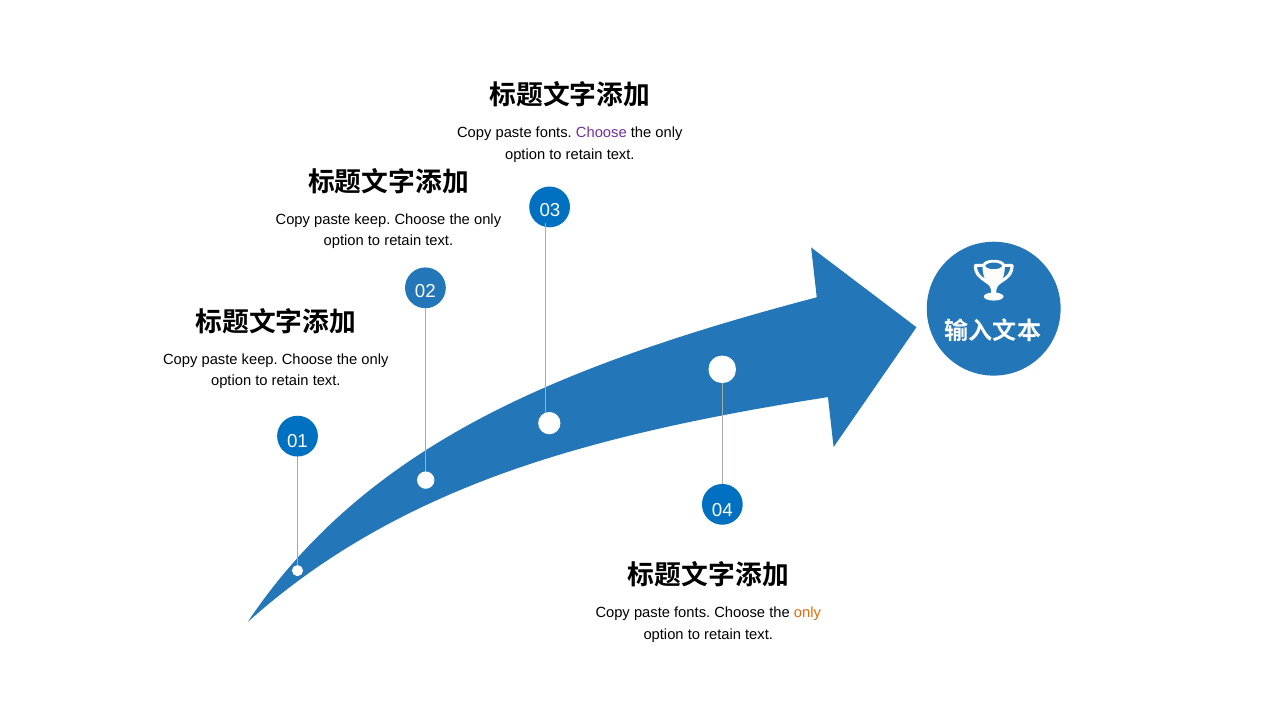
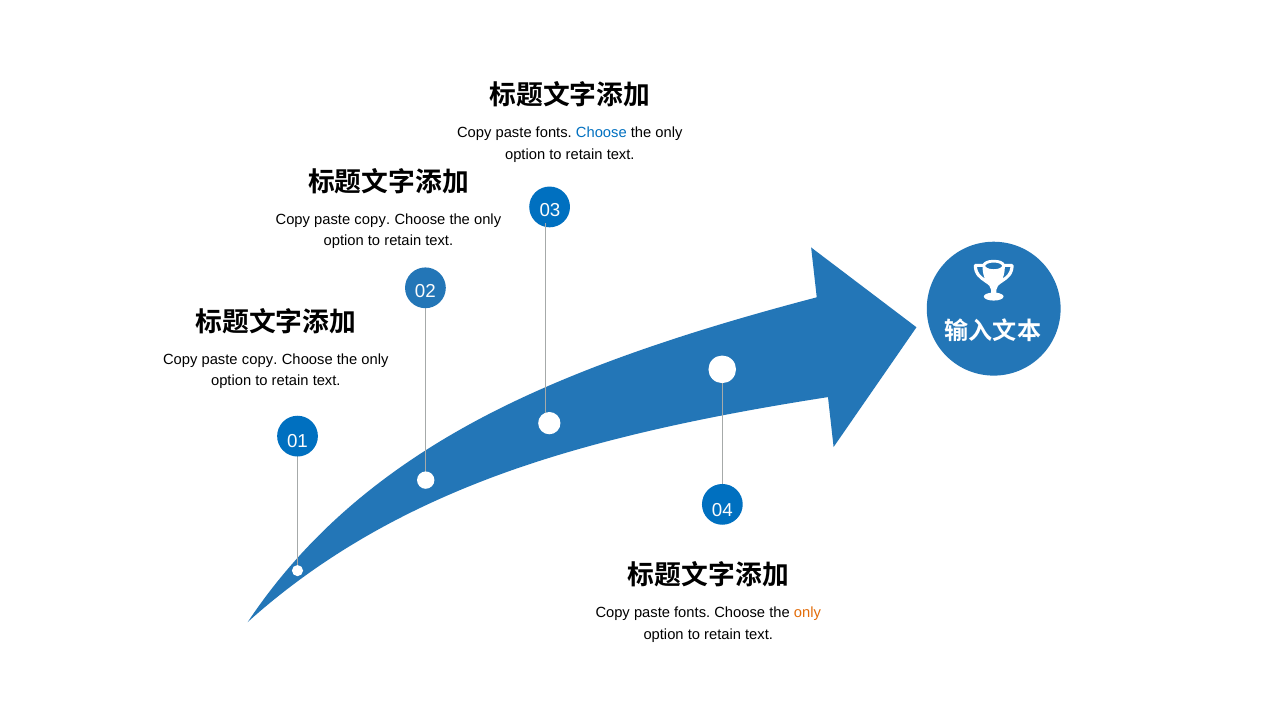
Choose at (601, 133) colour: purple -> blue
keep at (372, 220): keep -> copy
keep at (260, 360): keep -> copy
